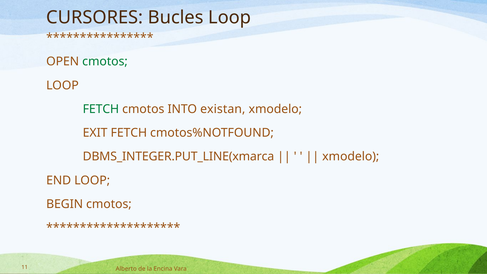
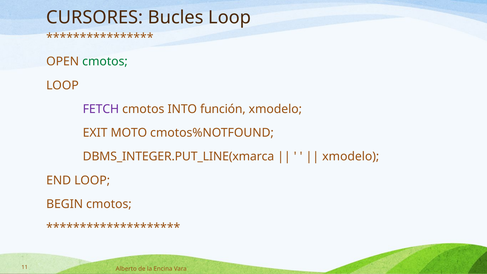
FETCH at (101, 109) colour: green -> purple
existan: existan -> función
EXIT FETCH: FETCH -> MOTO
